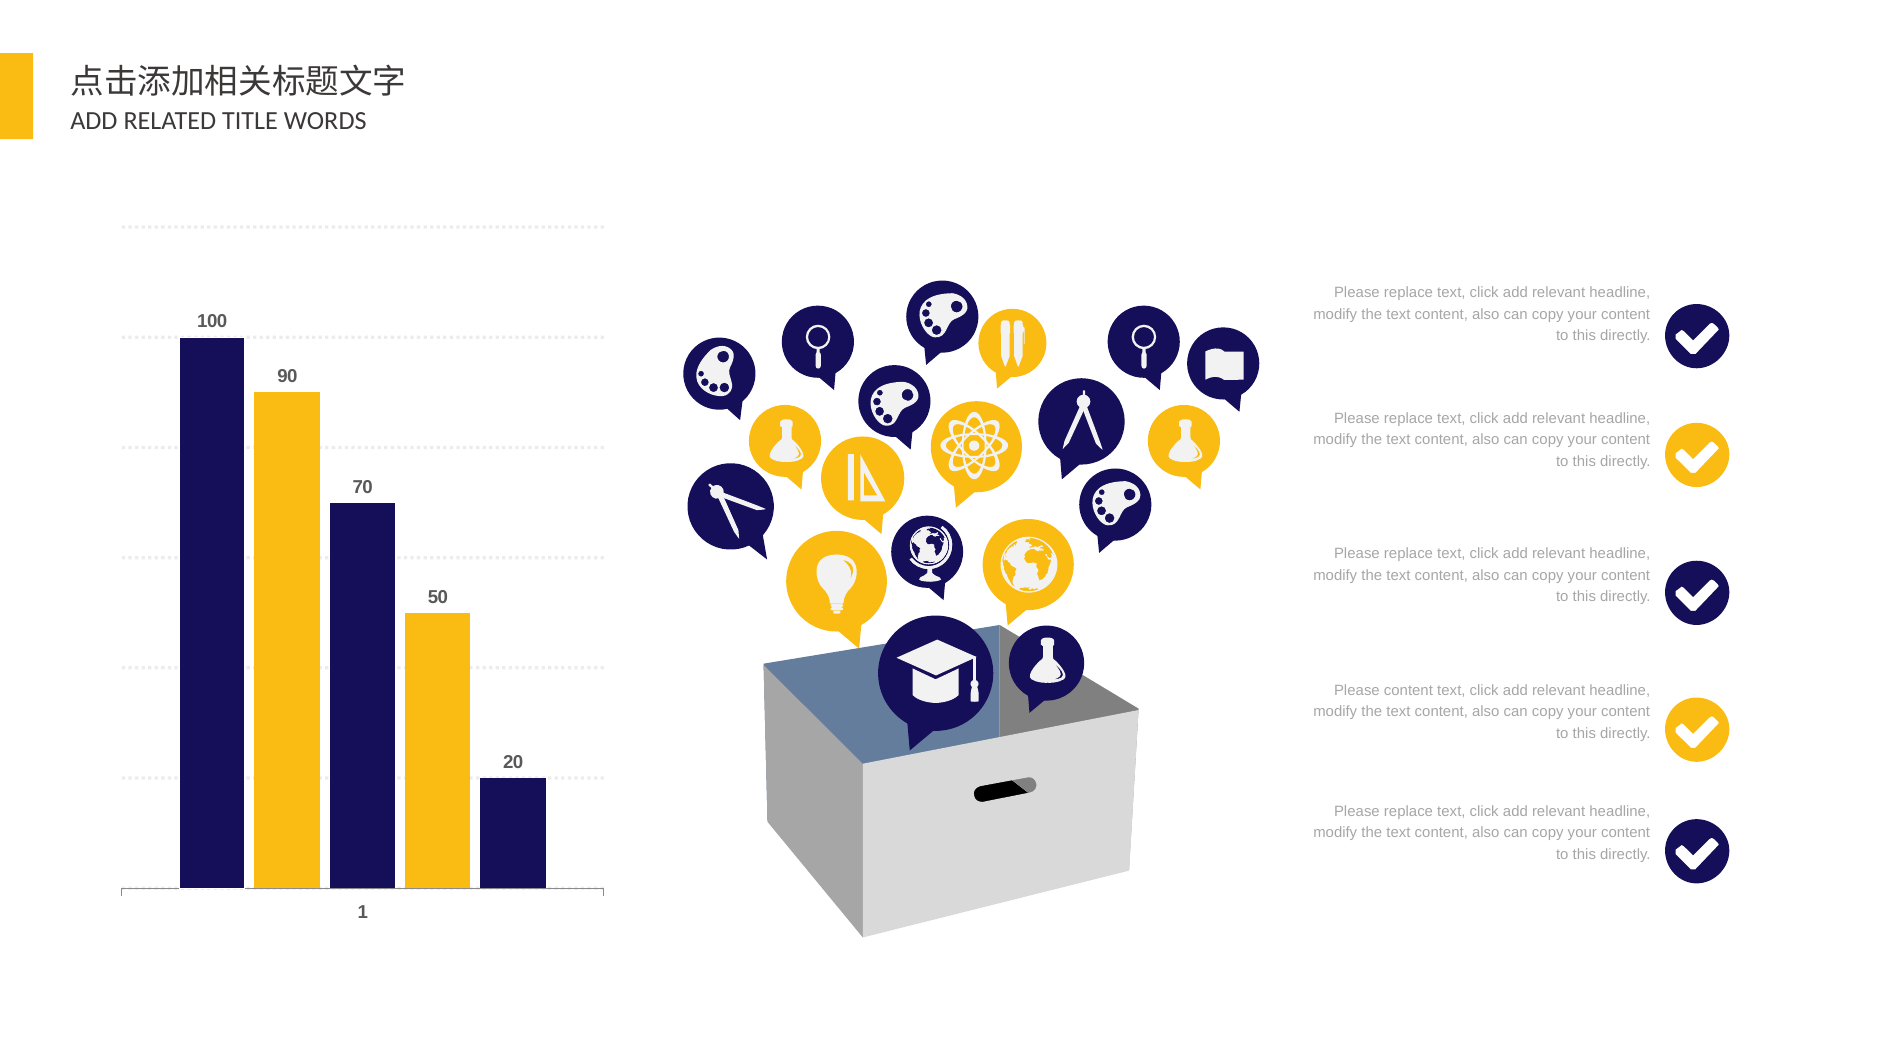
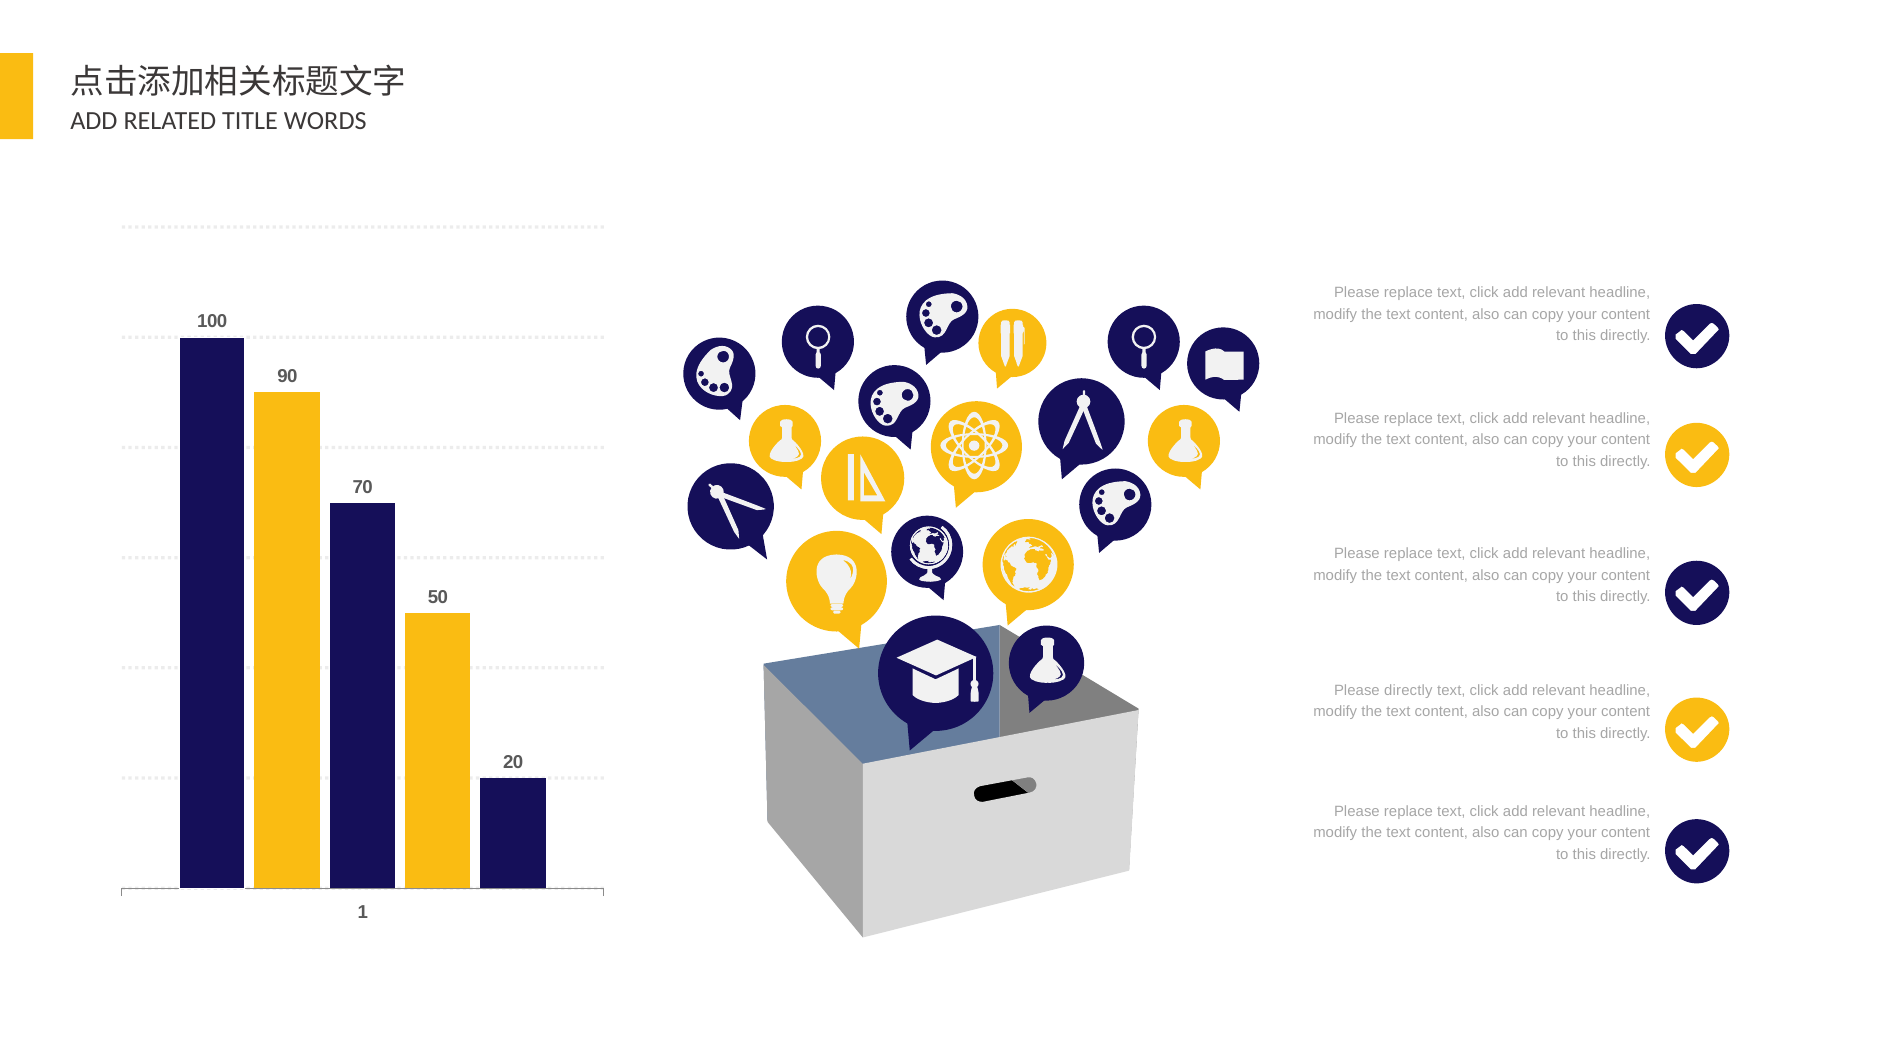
Please content: content -> directly
